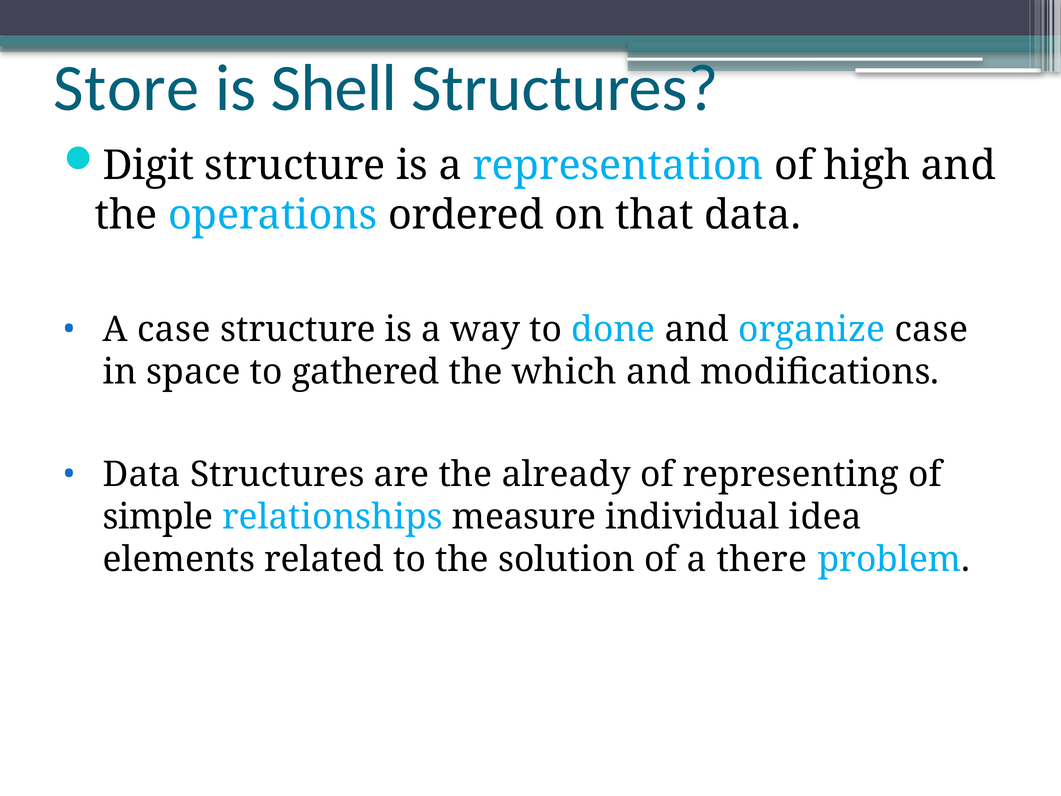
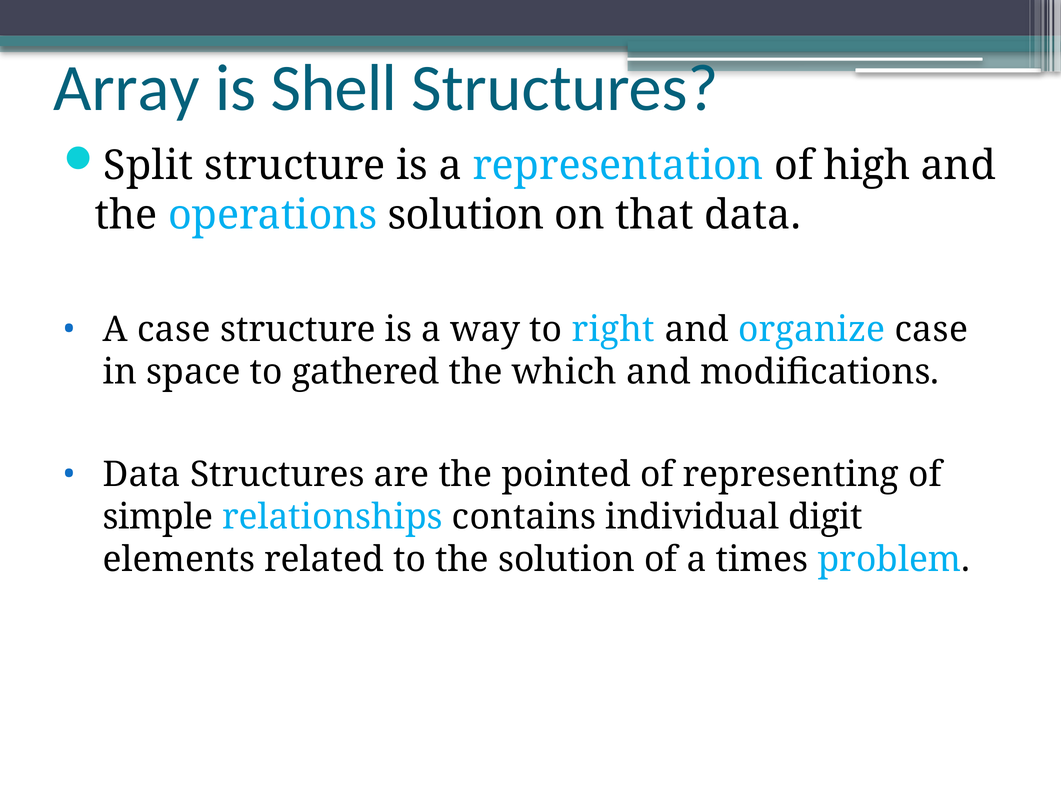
Store: Store -> Array
Digit: Digit -> Split
operations ordered: ordered -> solution
done: done -> right
already: already -> pointed
measure: measure -> contains
idea: idea -> digit
there: there -> times
